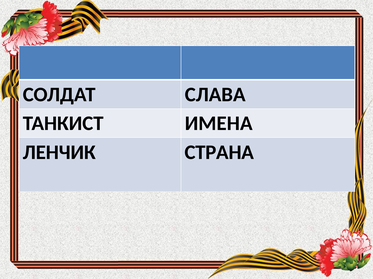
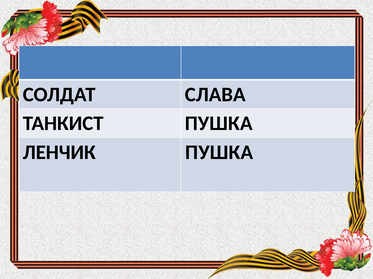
ТАНКИСТ ИМЕНА: ИМЕНА -> ПУШКА
ЛЕНЧИК СТРАНА: СТРАНА -> ПУШКА
